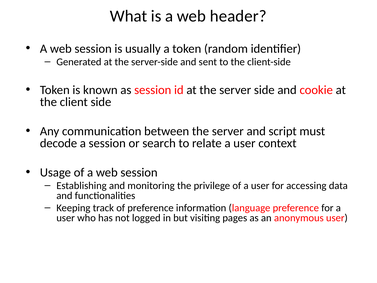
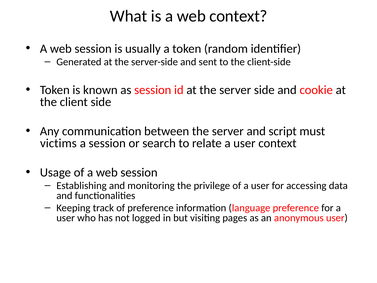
web header: header -> context
decode: decode -> victims
